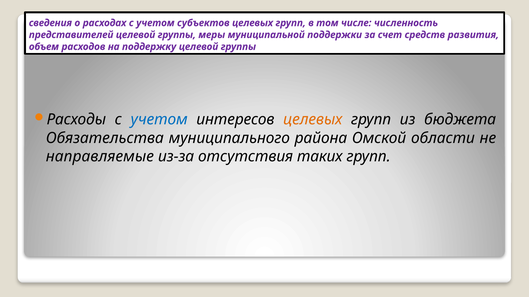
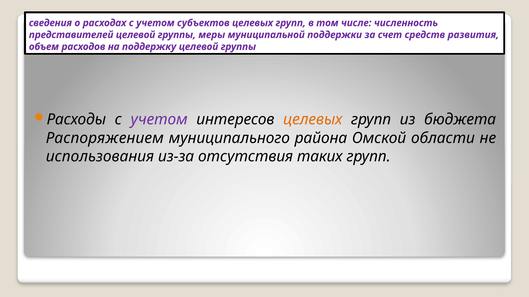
учетом at (159, 120) colour: blue -> purple
Обязательства: Обязательства -> Распоряжением
направляемые: направляемые -> использования
